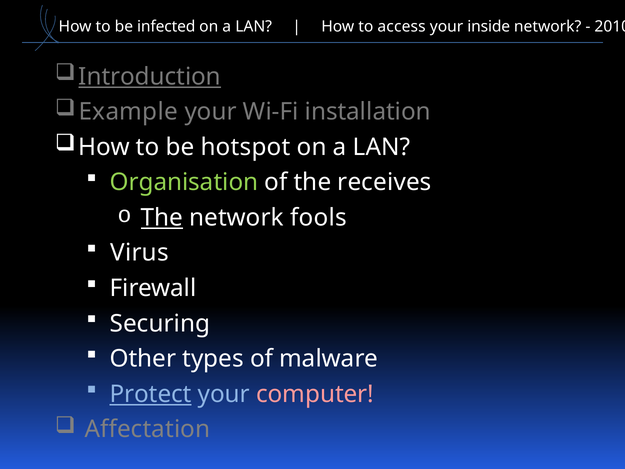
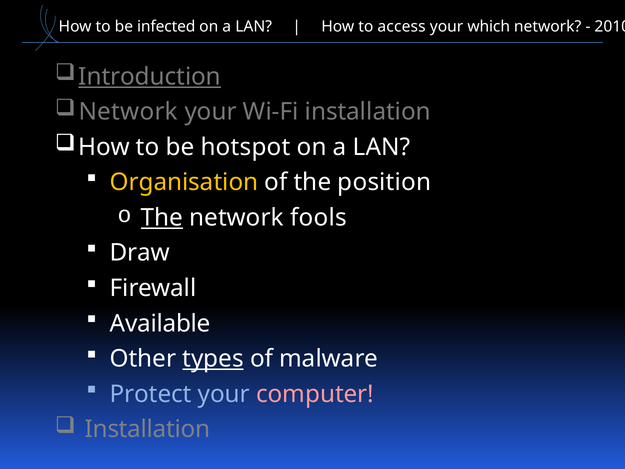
inside: inside -> which
Example at (128, 112): Example -> Network
Organisation colour: light green -> yellow
receives: receives -> position
Virus: Virus -> Draw
Securing: Securing -> Available
types underline: none -> present
Protect underline: present -> none
Affectation at (147, 429): Affectation -> Installation
